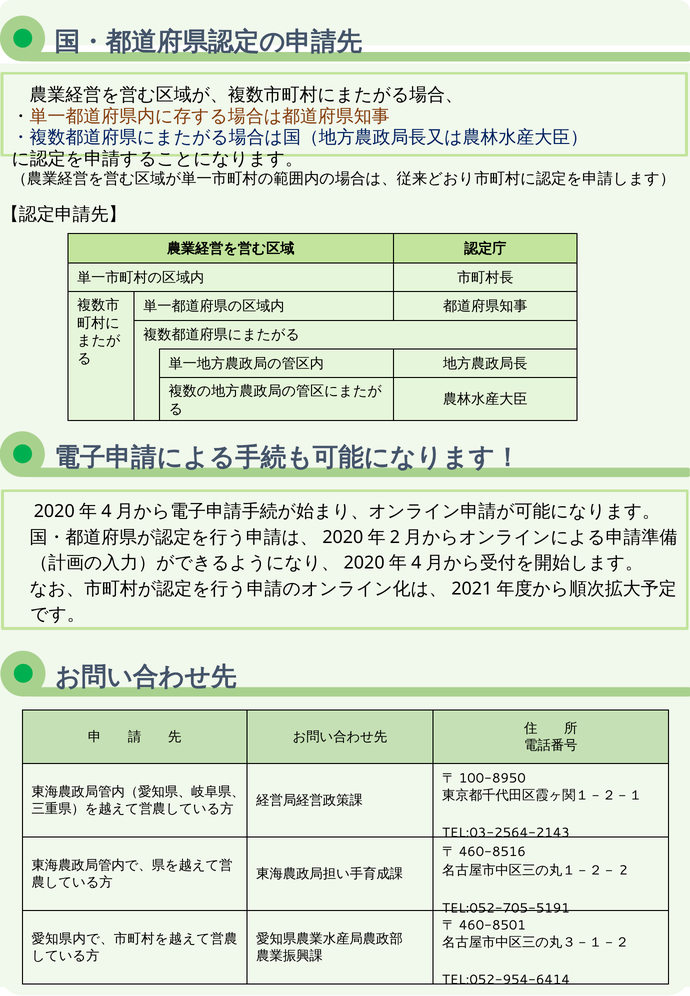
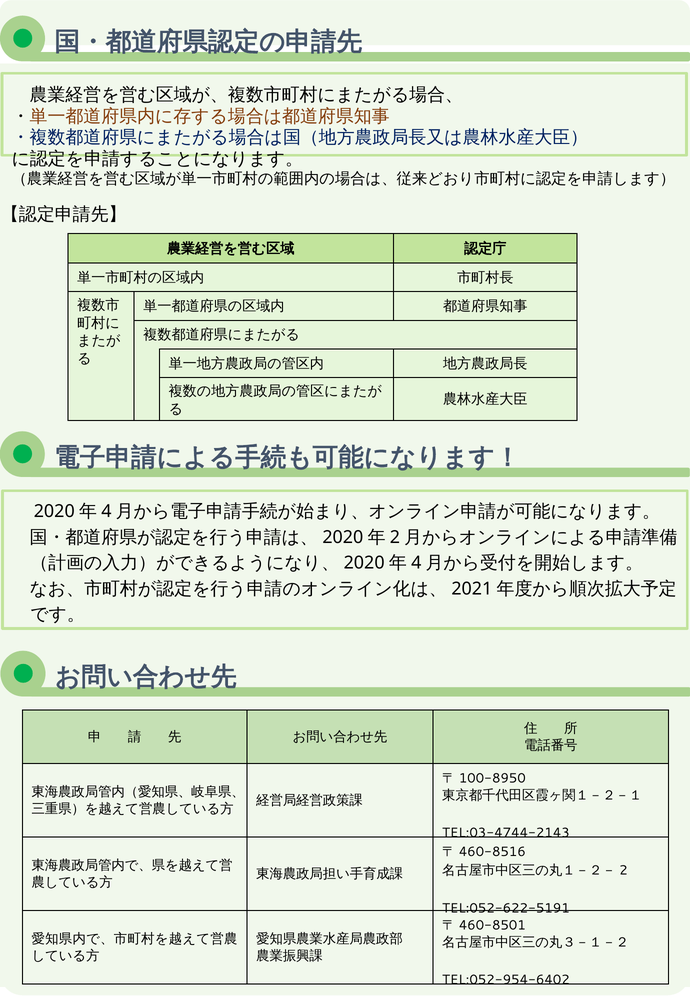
TEL:03-2564-2143: TEL:03-2564-2143 -> TEL:03-4744-2143
TEL:052-705-5191: TEL:052-705-5191 -> TEL:052-622-5191
TEL:052-954-6414: TEL:052-954-6414 -> TEL:052-954-6402
